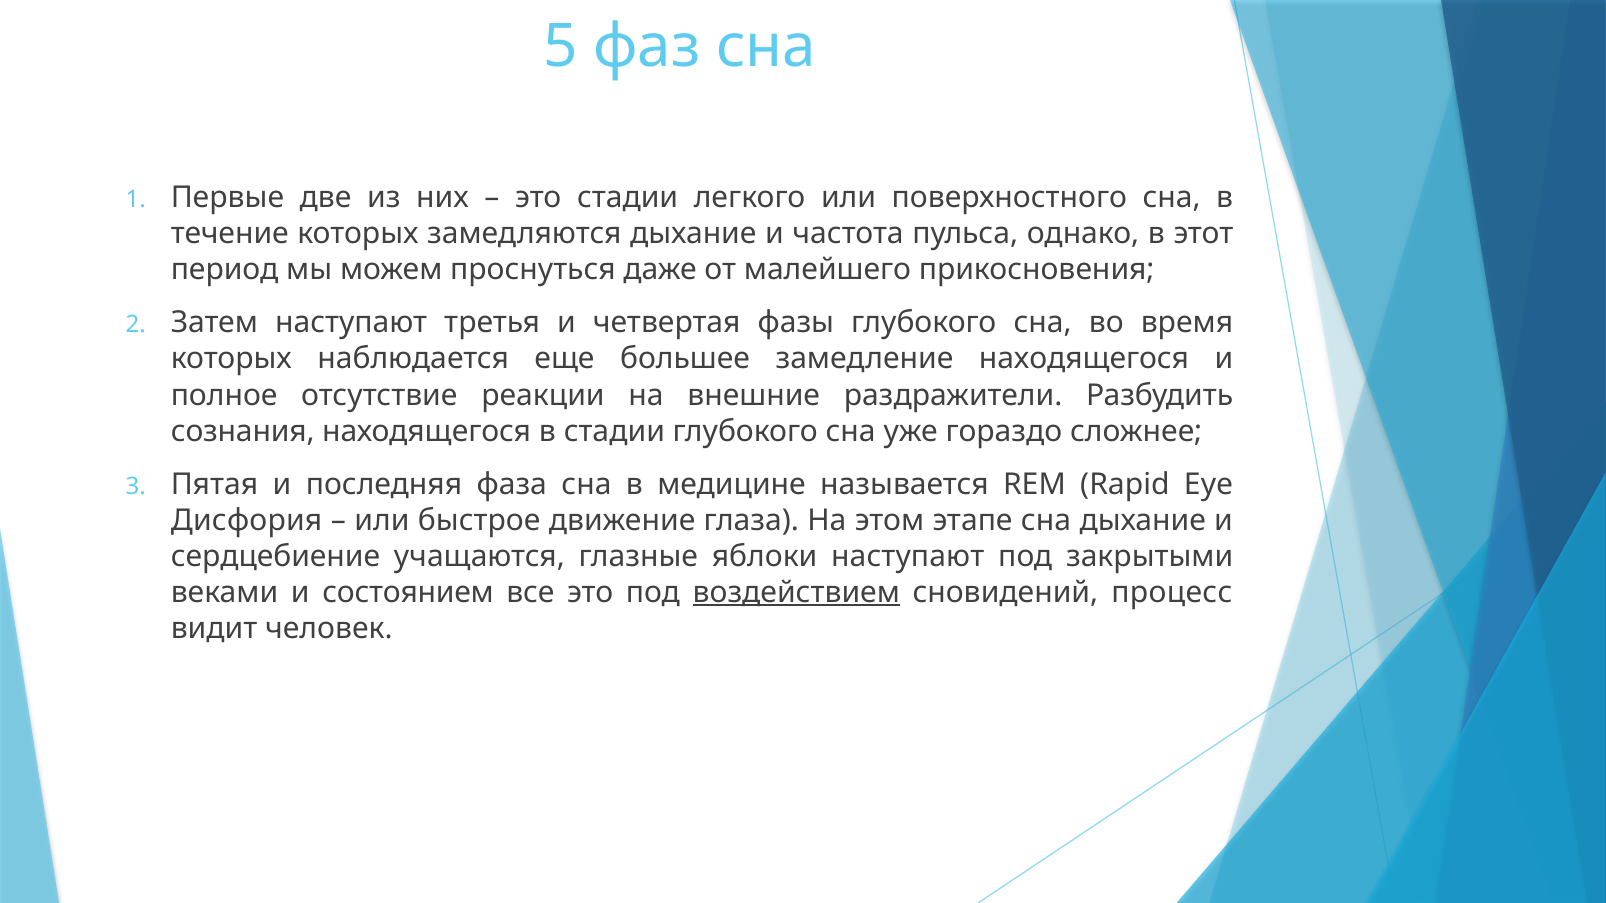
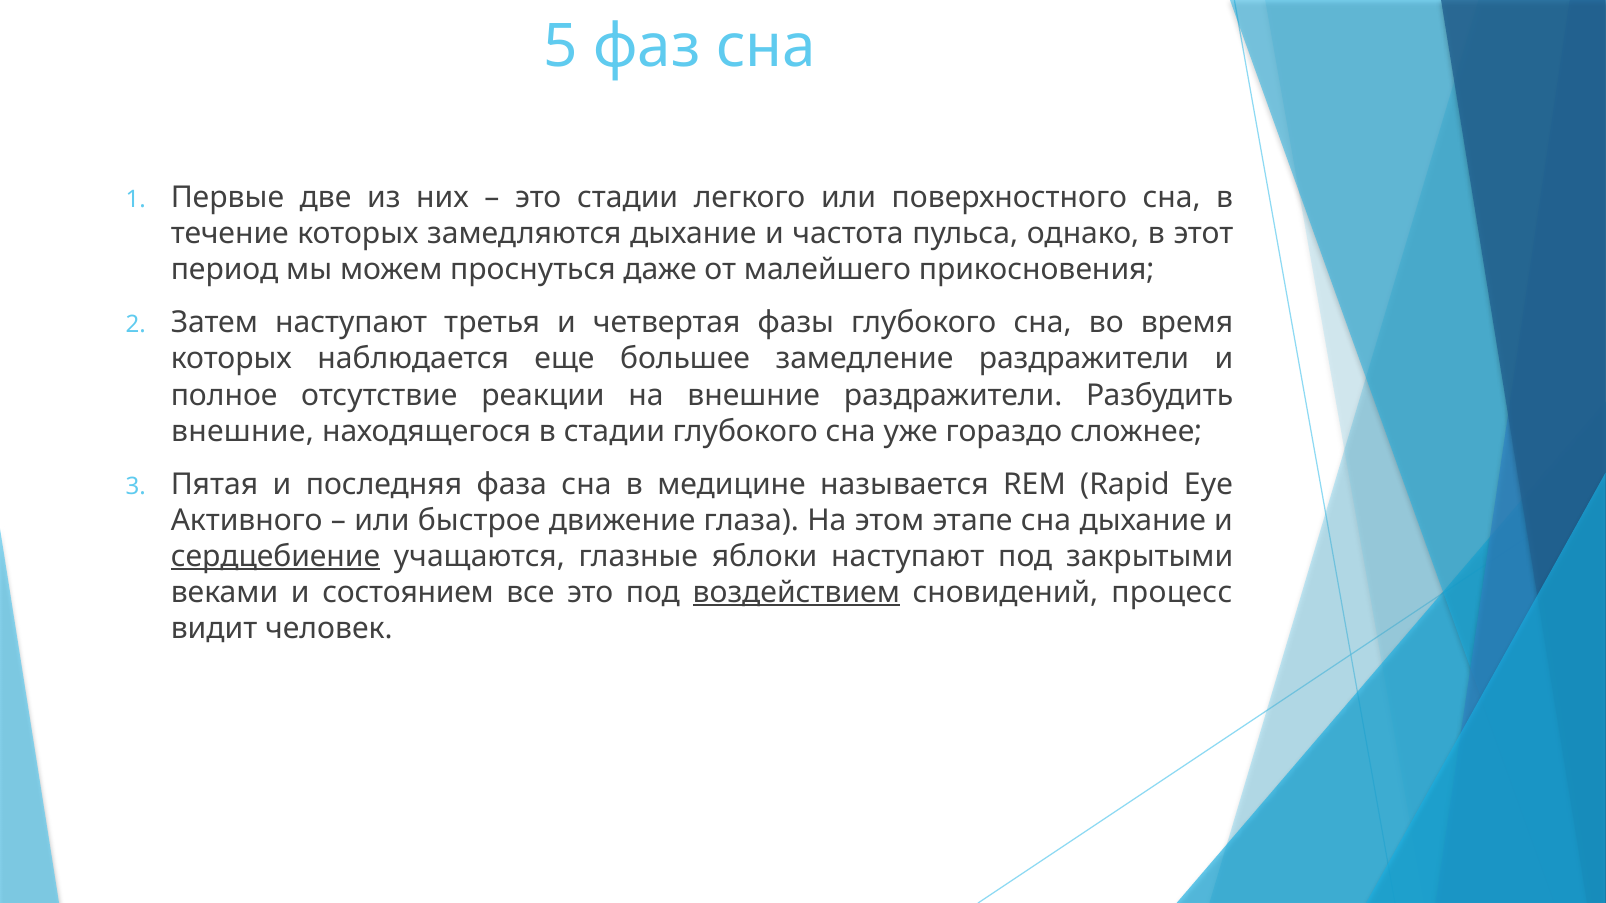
замедление находящегося: находящегося -> раздражители
сознания at (243, 431): сознания -> внешние
Дисфория: Дисфория -> Активного
сердцебиение underline: none -> present
